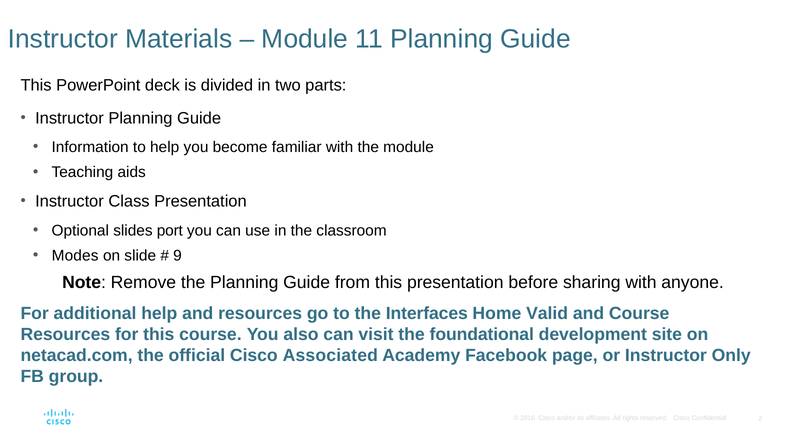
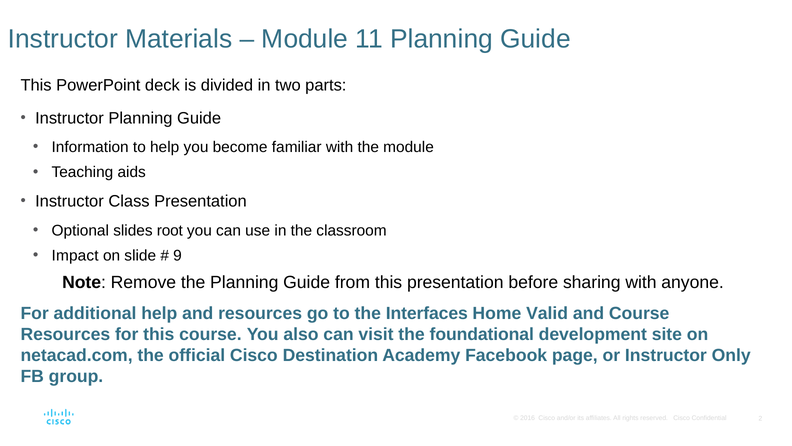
port: port -> root
Modes: Modes -> Impact
Associated: Associated -> Destination
